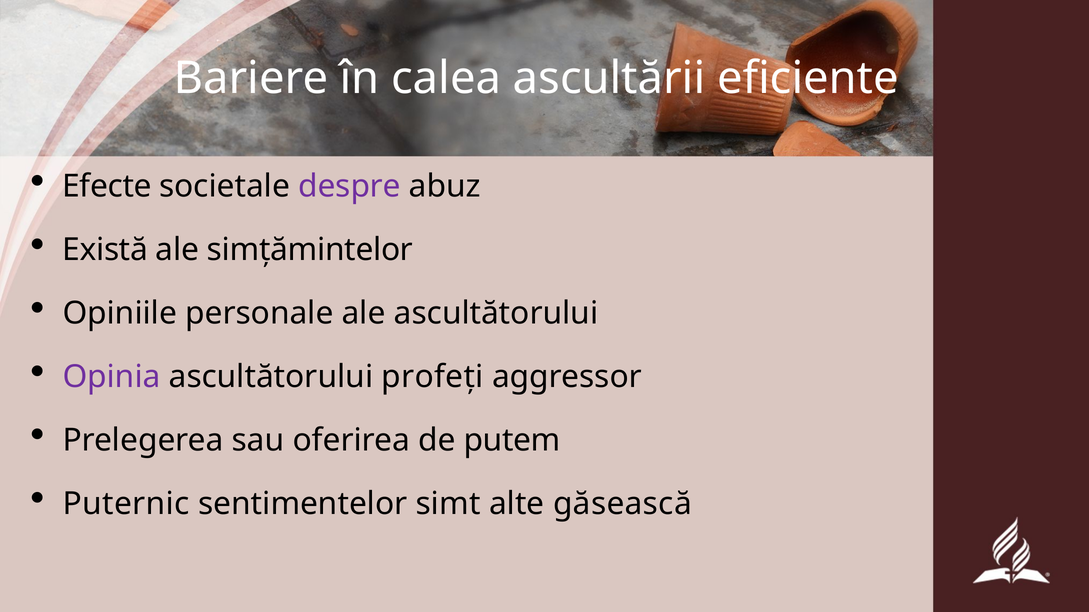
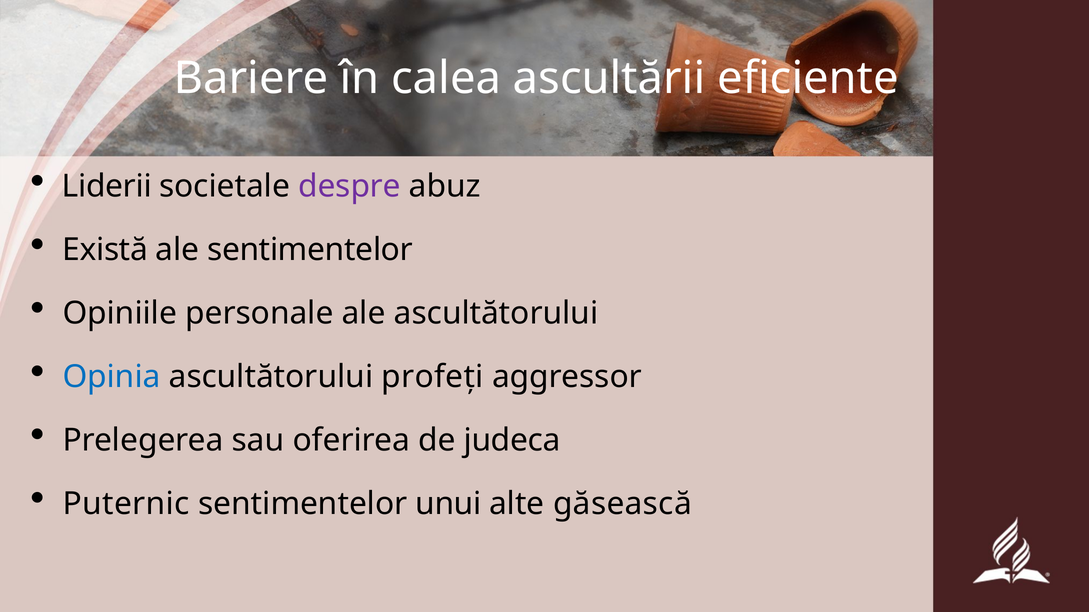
Efecte: Efecte -> Liderii
ale simțămintelor: simțămintelor -> sentimentelor
Opinia colour: purple -> blue
putem: putem -> judeca
simt: simt -> unui
